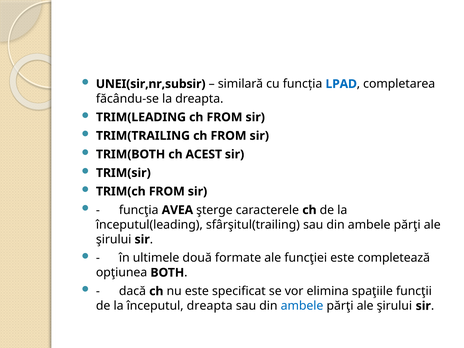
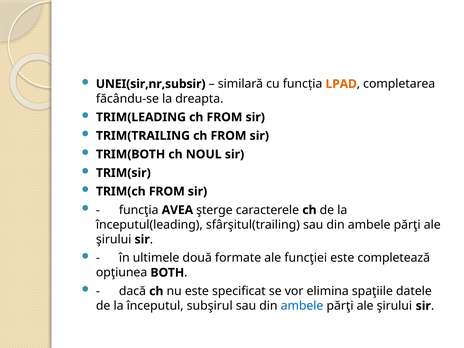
LPAD colour: blue -> orange
ACEST: ACEST -> NOUL
funcţii: funcţii -> datele
începutul dreapta: dreapta -> subşirul
